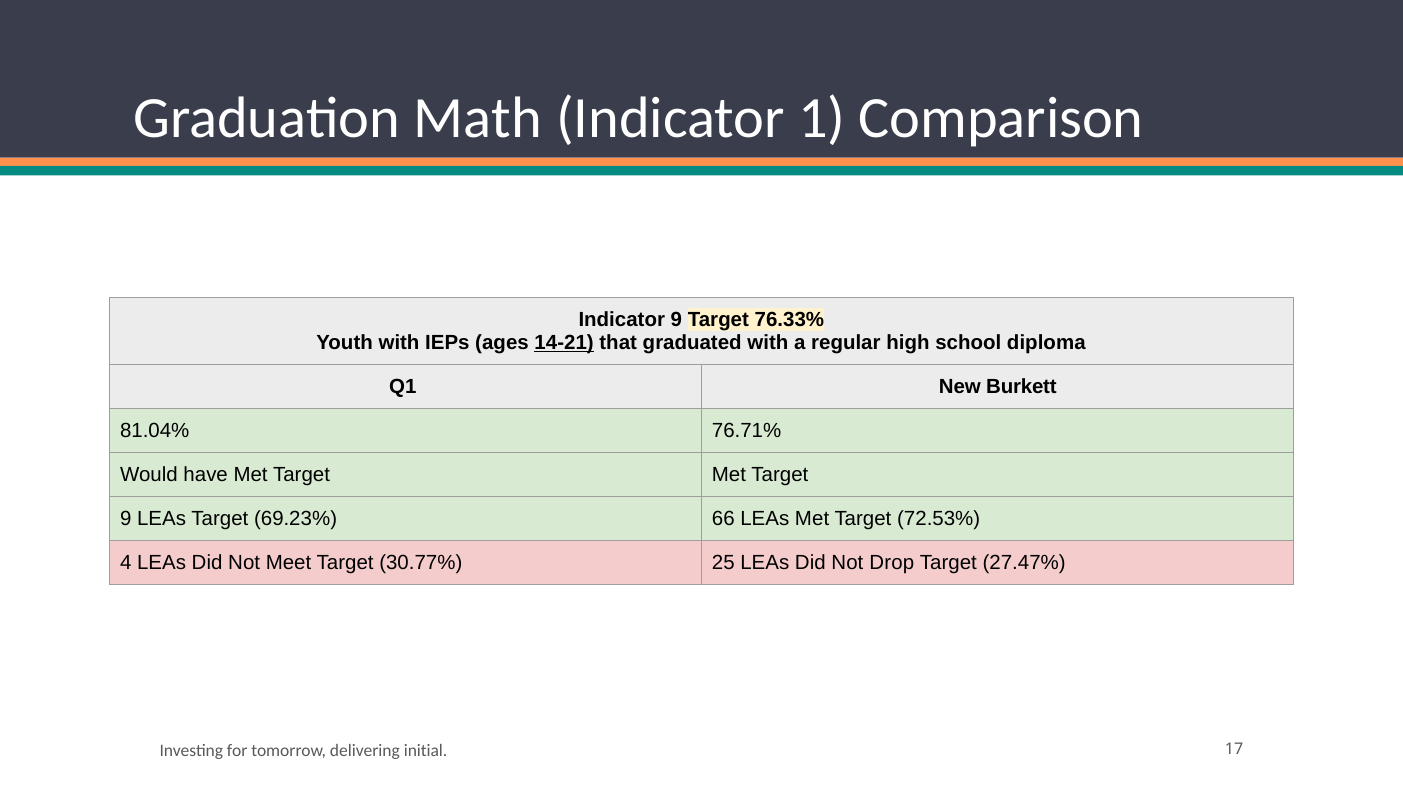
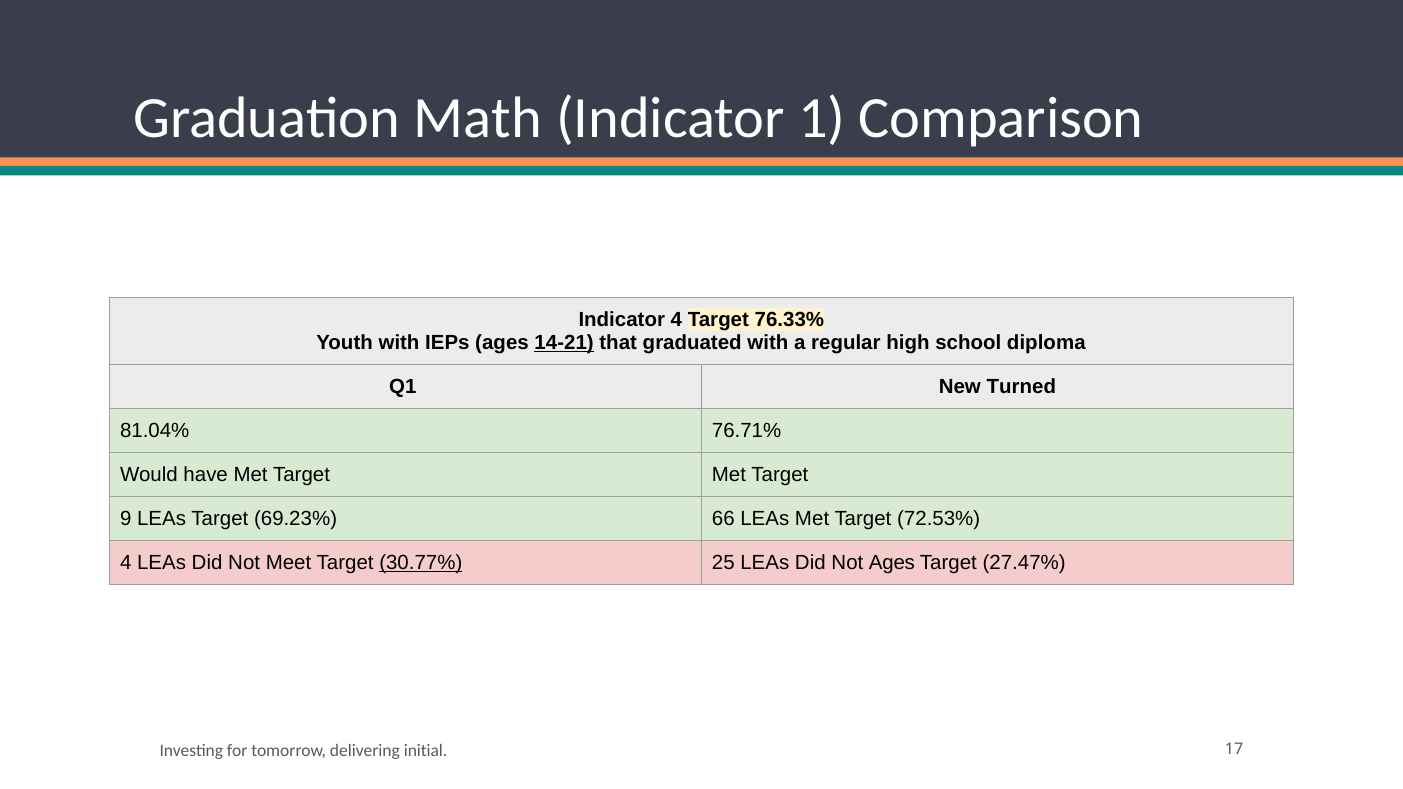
Indicator 9: 9 -> 4
Burkett: Burkett -> Turned
30.77% underline: none -> present
Not Drop: Drop -> Ages
